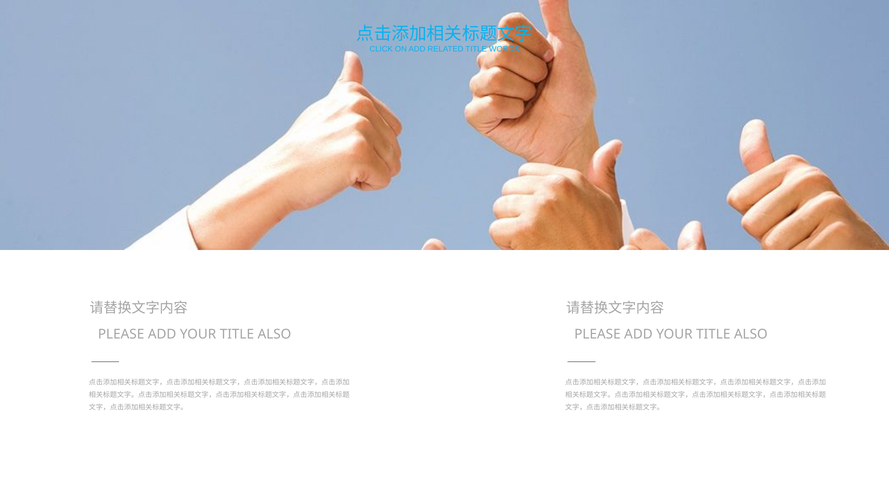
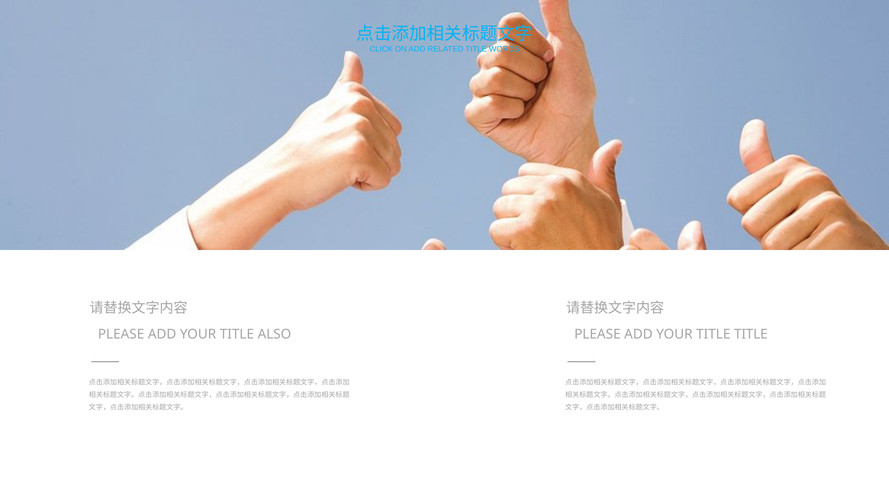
ALSO at (751, 334): ALSO -> TITLE
